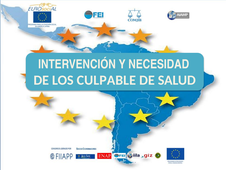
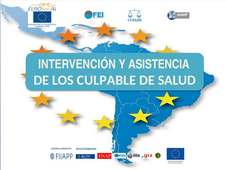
NECESIDAD: NECESIDAD -> ASISTENCIA
